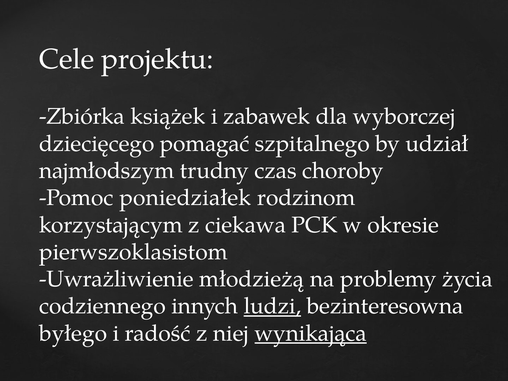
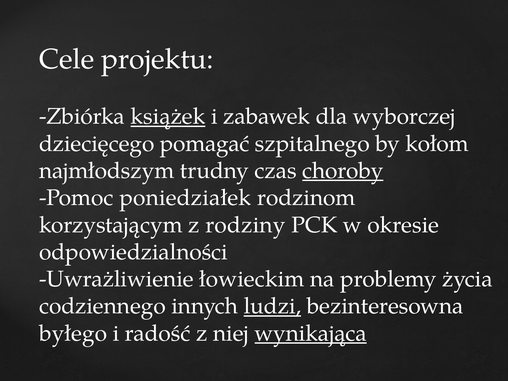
książek underline: none -> present
udział: udział -> kołom
choroby underline: none -> present
ciekawa: ciekawa -> rodziny
pierwszoklasistom: pierwszoklasistom -> odpowiedzialności
młodzieżą: młodzieżą -> łowieckim
